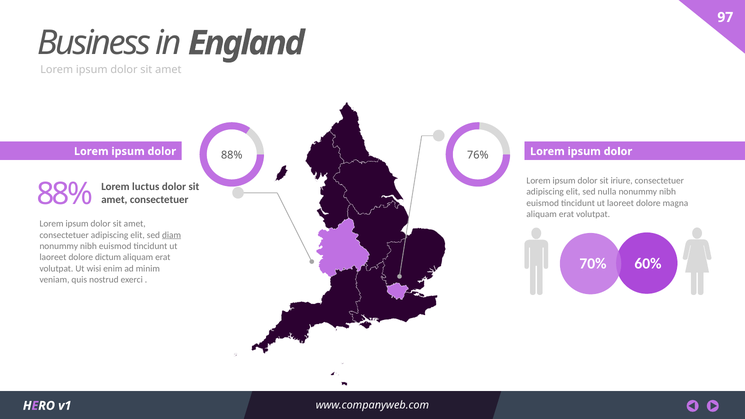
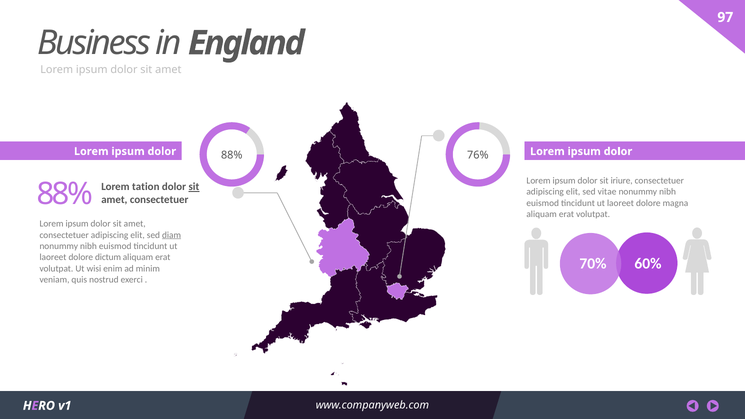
luctus: luctus -> tation
sit at (194, 187) underline: none -> present
nulla: nulla -> vitae
